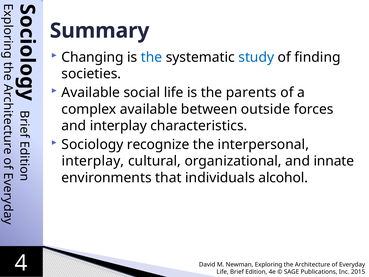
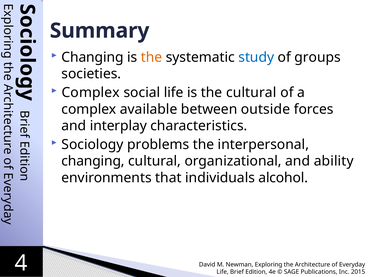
the at (152, 57) colour: blue -> orange
finding: finding -> groups
Available at (91, 93): Available -> Complex
the parents: parents -> cultural
recognize: recognize -> problems
interplay at (93, 161): interplay -> changing
innate: innate -> ability
